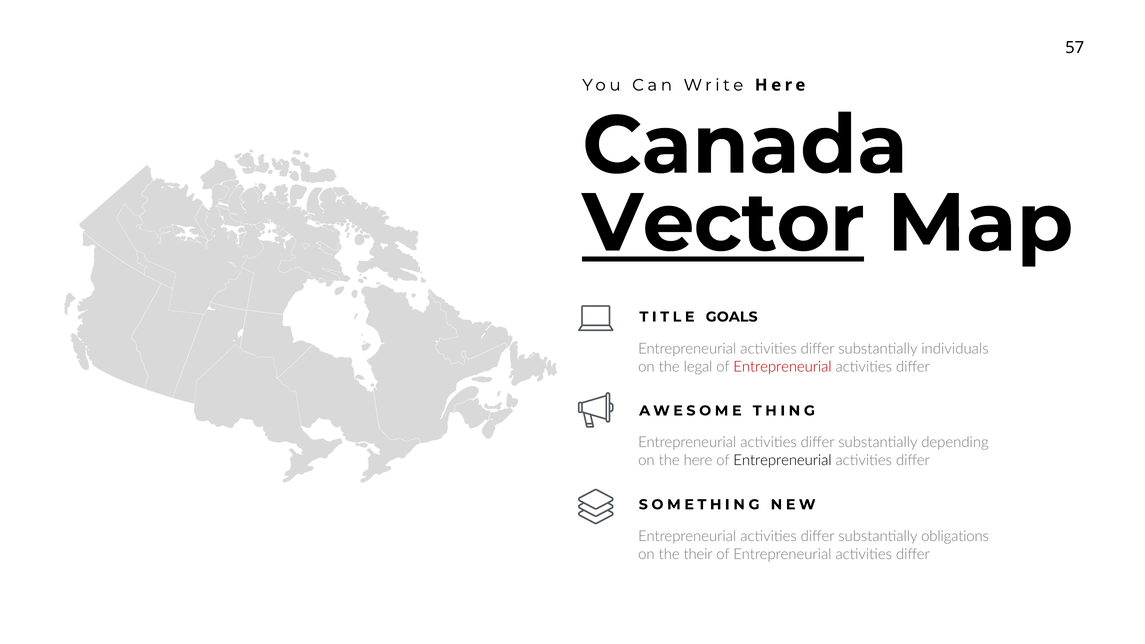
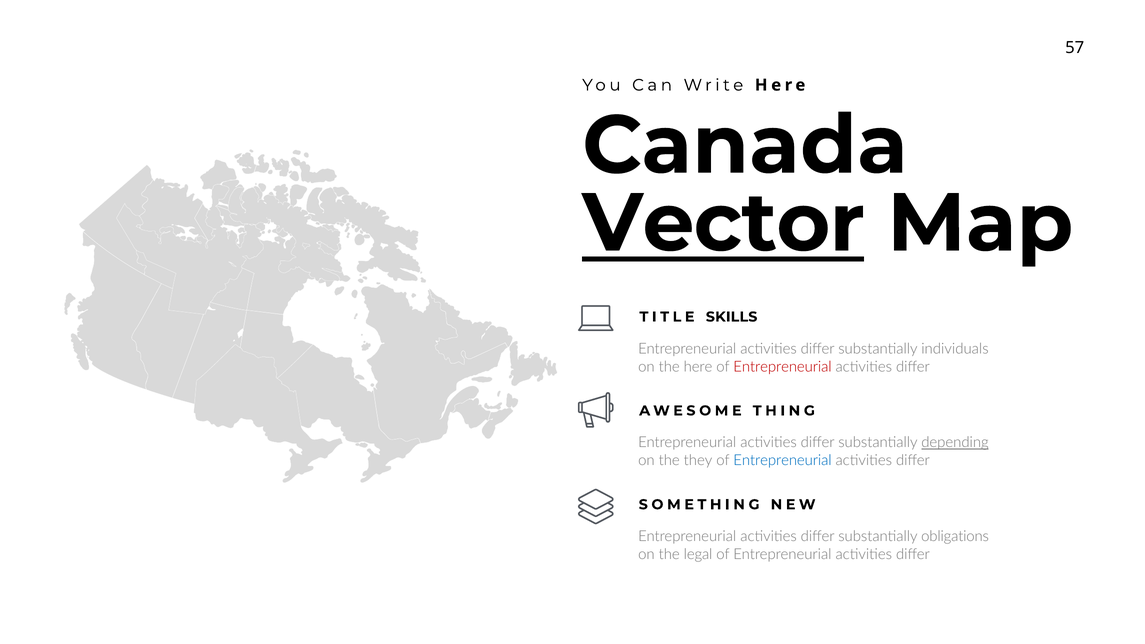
GOALS: GOALS -> SKILLS
the legal: legal -> here
depending underline: none -> present
the here: here -> they
Entrepreneurial at (782, 461) colour: black -> blue
their: their -> legal
